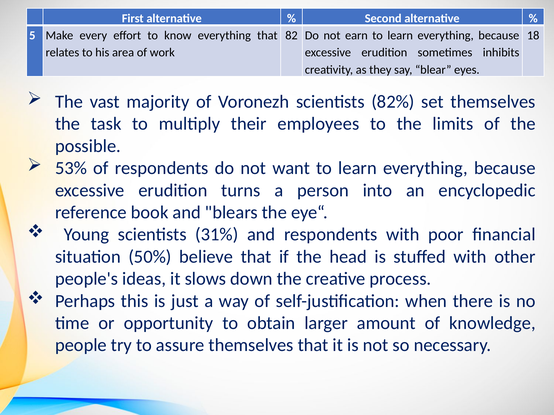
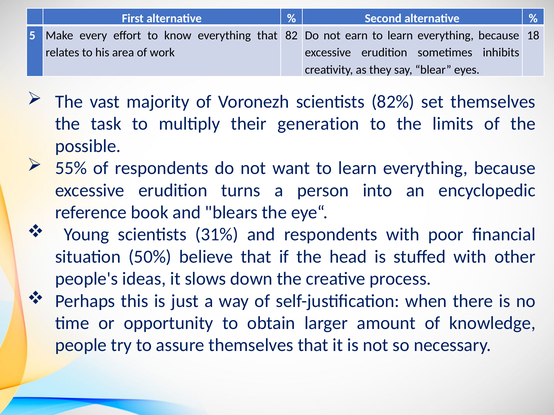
employees: employees -> generation
53%: 53% -> 55%
